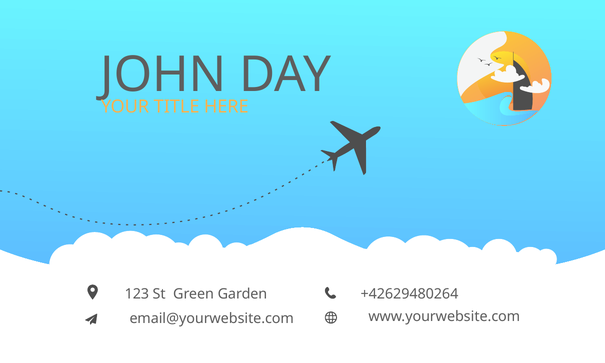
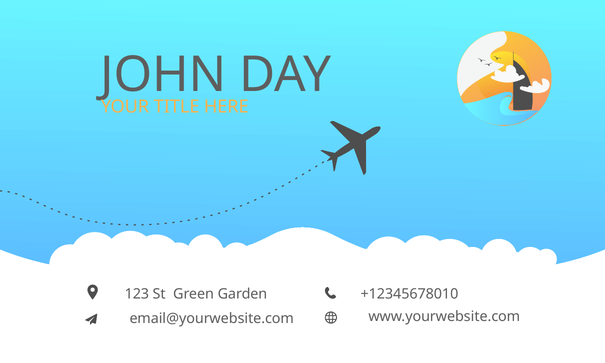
+42629480264: +42629480264 -> +12345678010
